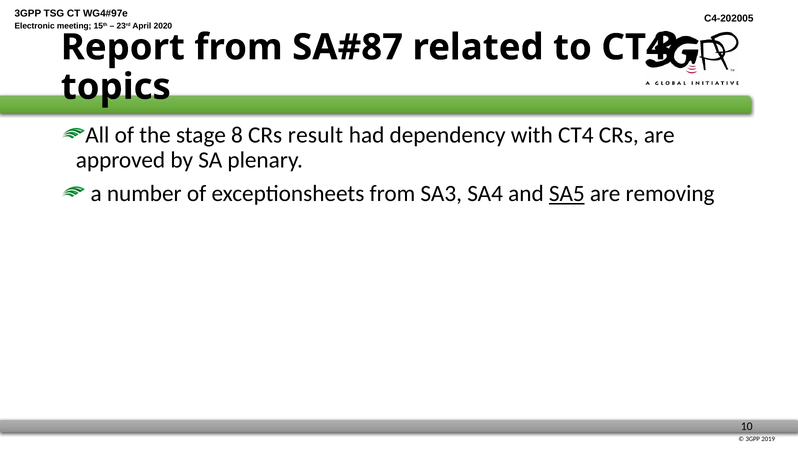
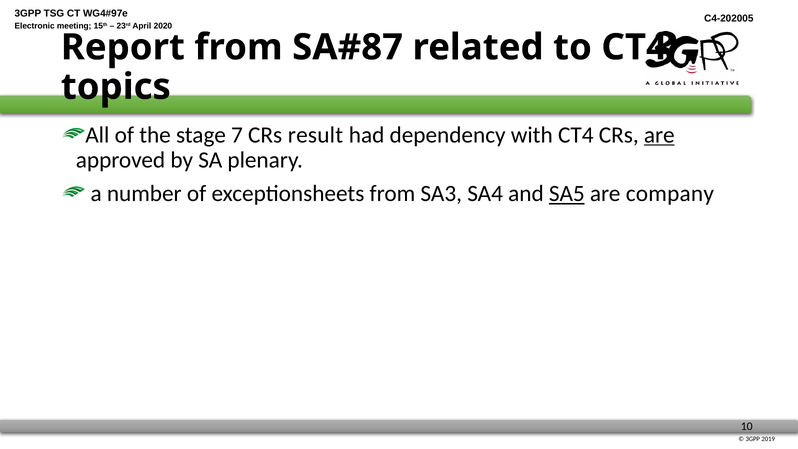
8: 8 -> 7
are at (659, 135) underline: none -> present
removing: removing -> company
